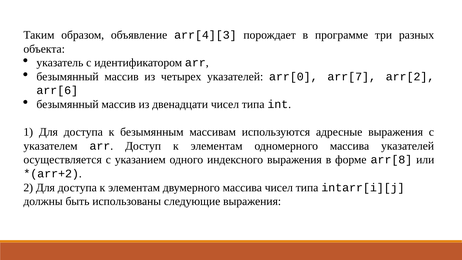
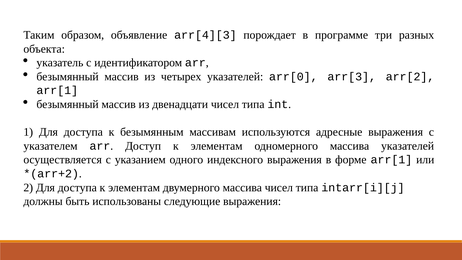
arr[7: arr[7 -> arr[3
arr[6 at (57, 90): arr[6 -> arr[1
форме arr[8: arr[8 -> arr[1
